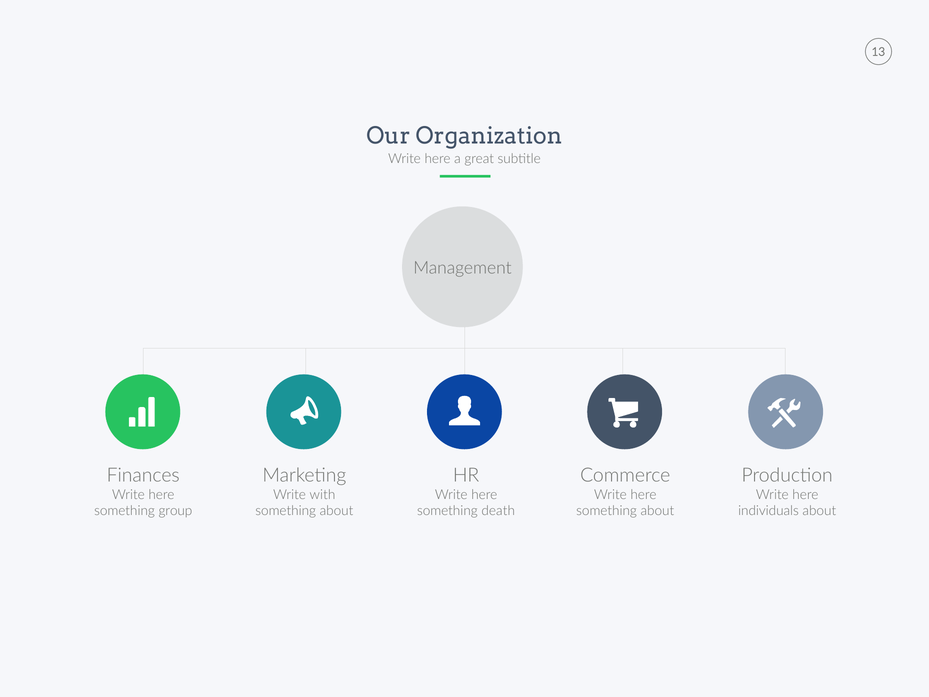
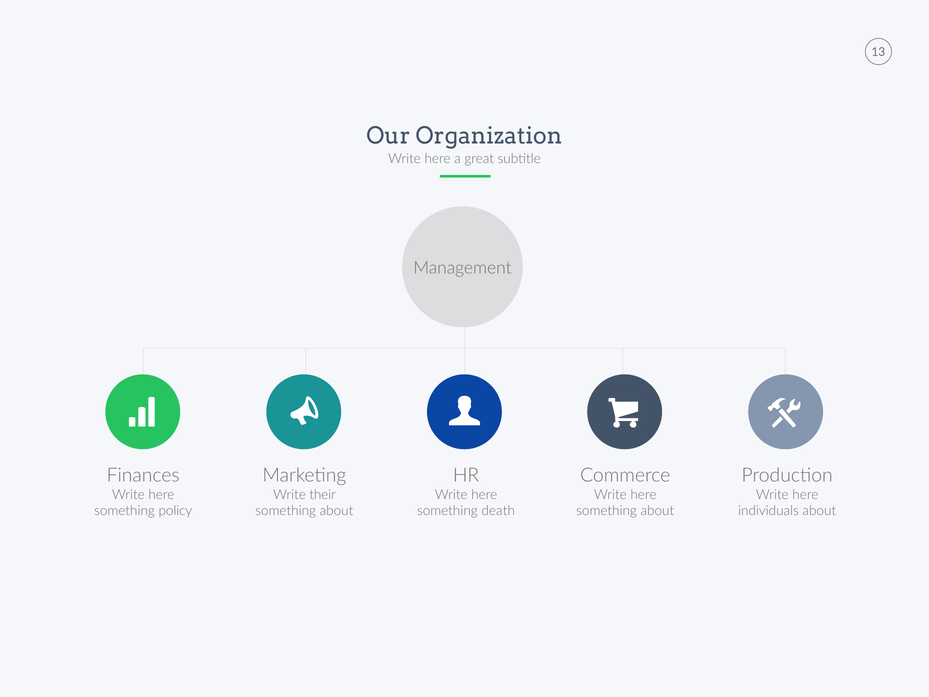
with: with -> their
group: group -> policy
